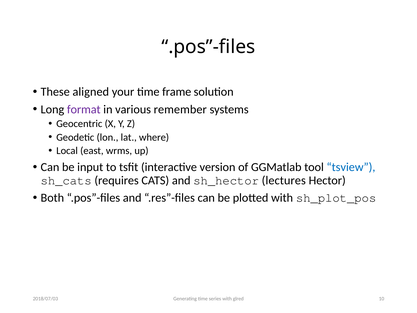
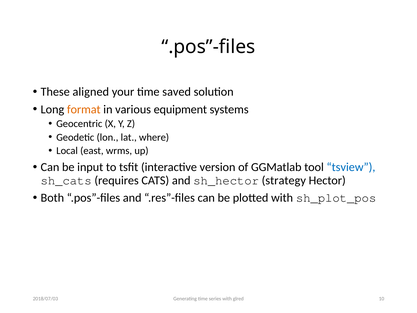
frame: frame -> saved
format colour: purple -> orange
remember: remember -> equipment
lectures: lectures -> strategy
